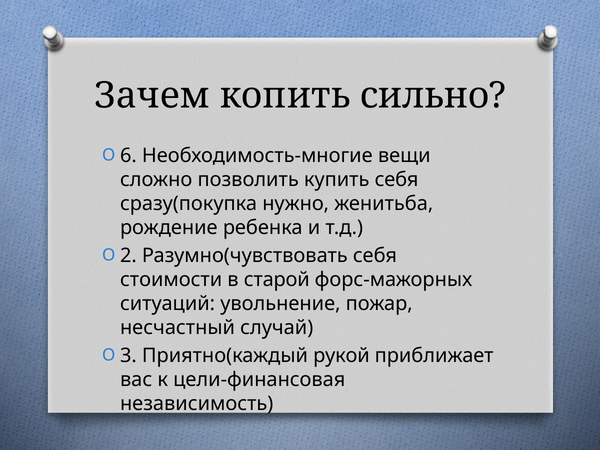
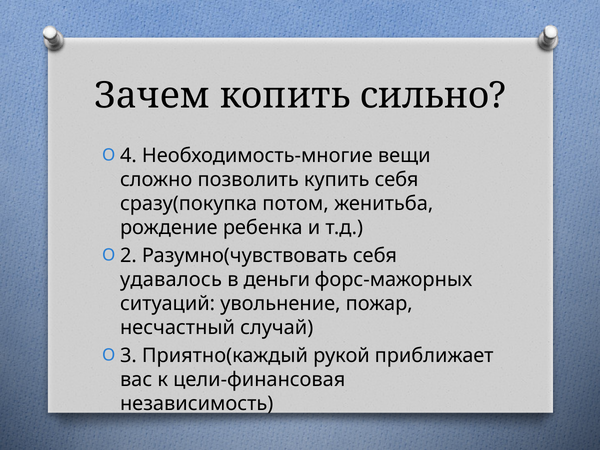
6: 6 -> 4
нужно: нужно -> потом
стоимости: стоимости -> удавалось
старой: старой -> деньги
